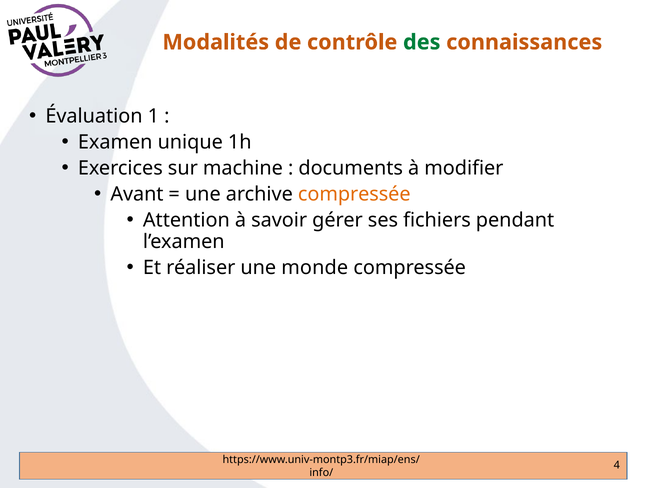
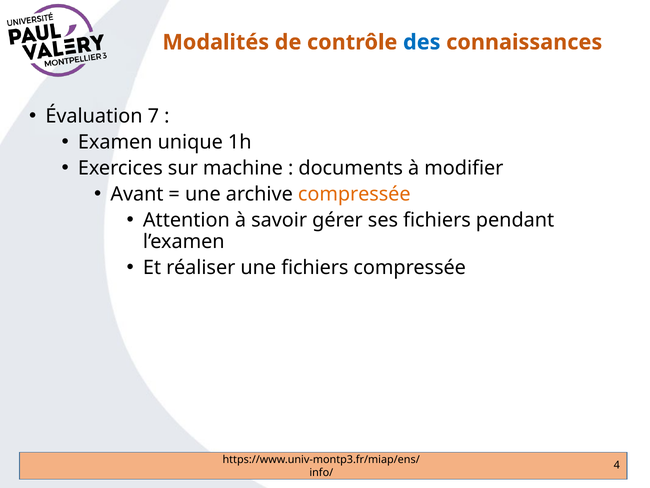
des colour: green -> blue
1: 1 -> 7
une monde: monde -> fichiers
